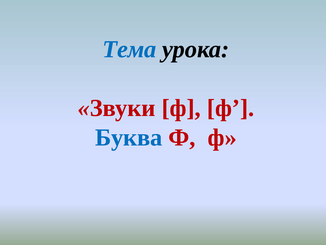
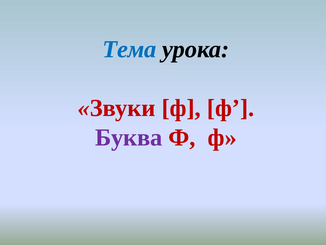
Буква colour: blue -> purple
